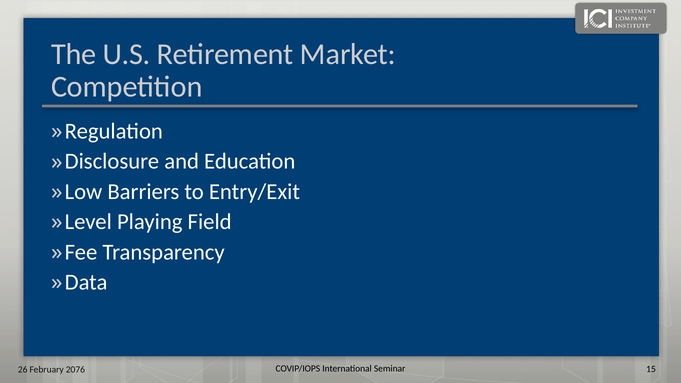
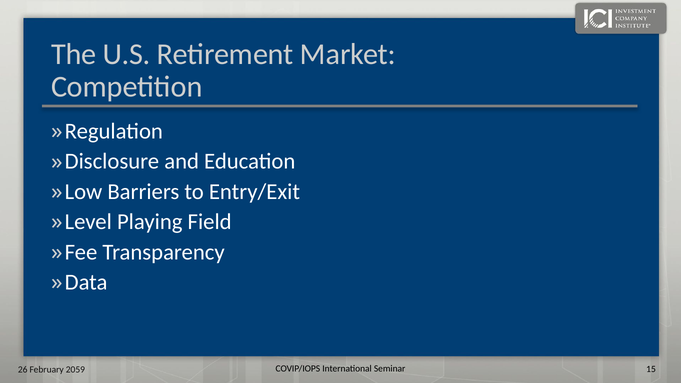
2076: 2076 -> 2059
